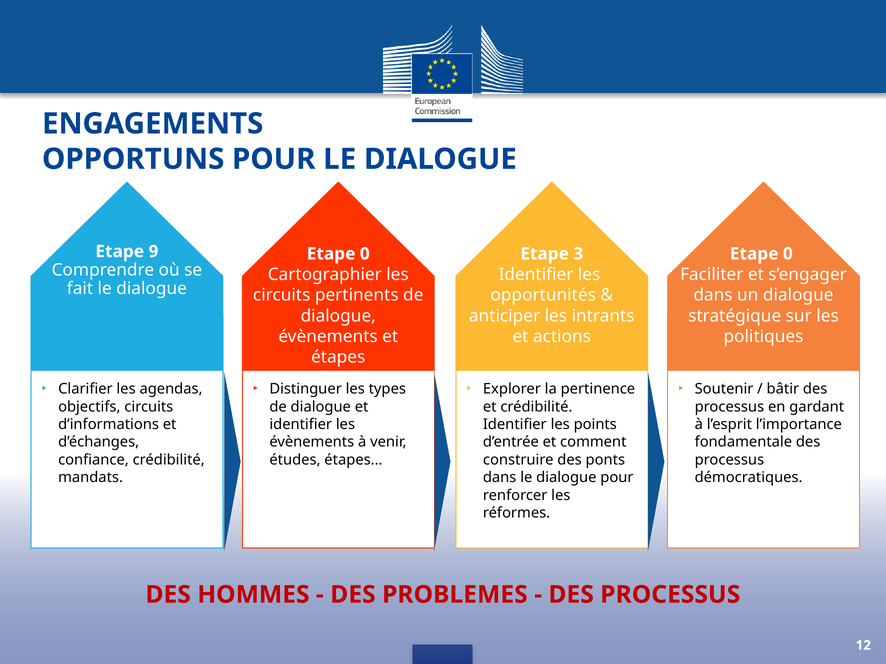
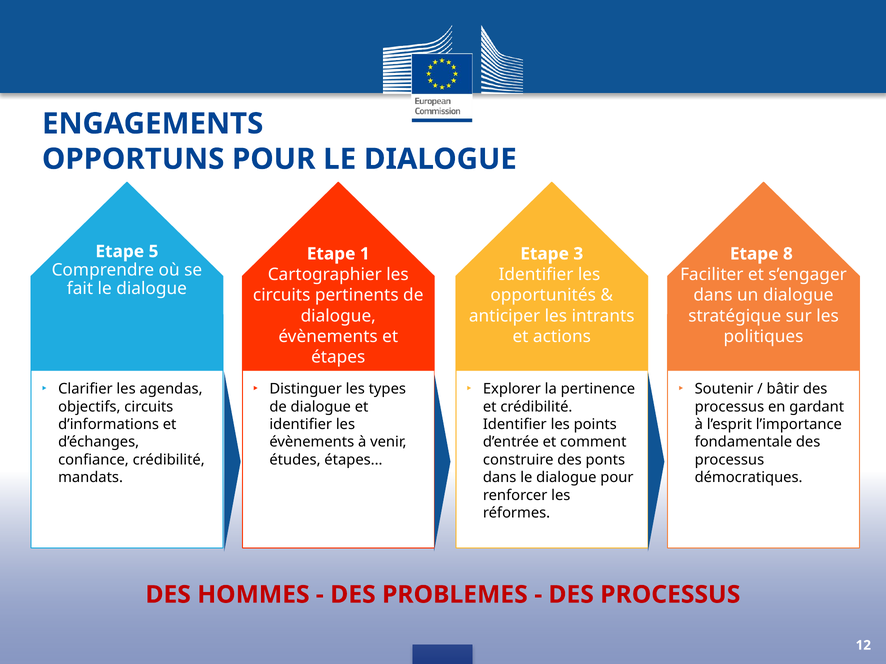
9: 9 -> 5
0 at (365, 254): 0 -> 1
0 at (788, 254): 0 -> 8
